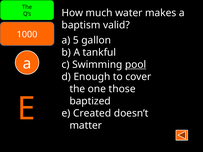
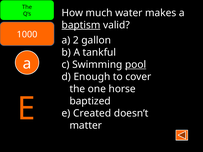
baptism underline: none -> present
5: 5 -> 2
those: those -> horse
